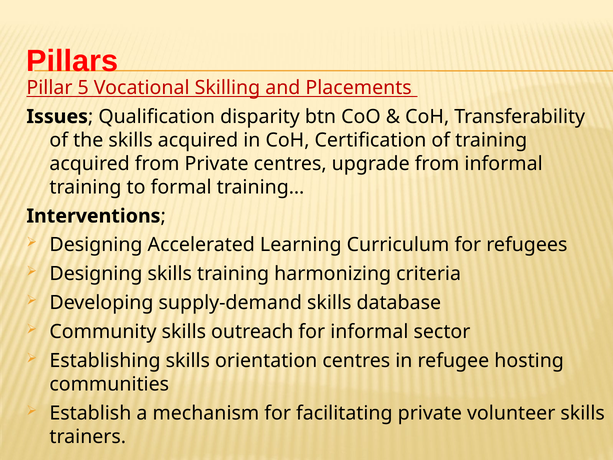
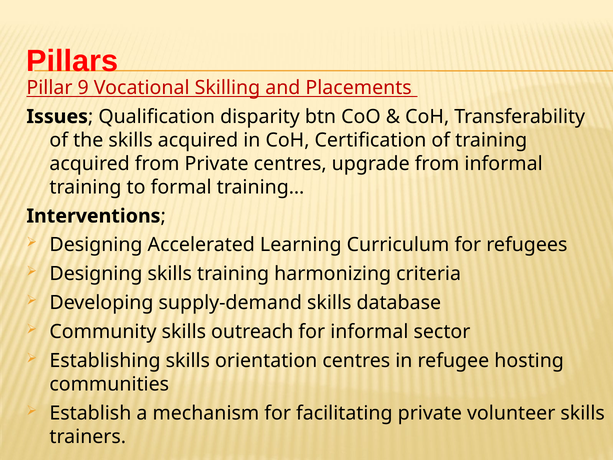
5: 5 -> 9
